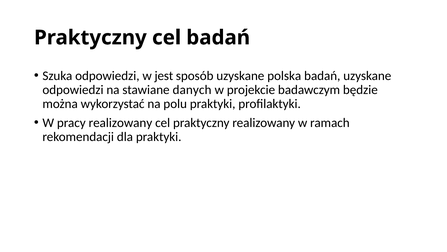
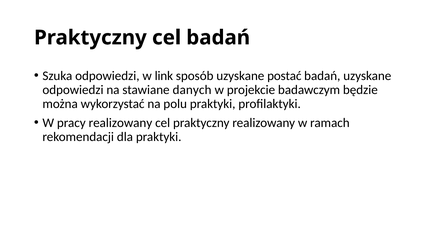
jest: jest -> link
polska: polska -> postać
